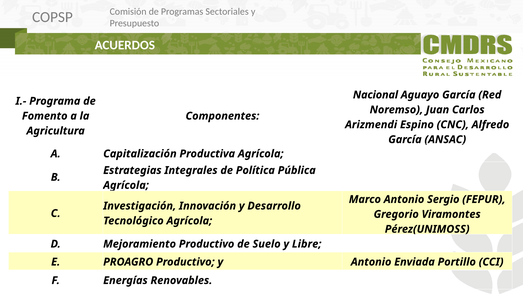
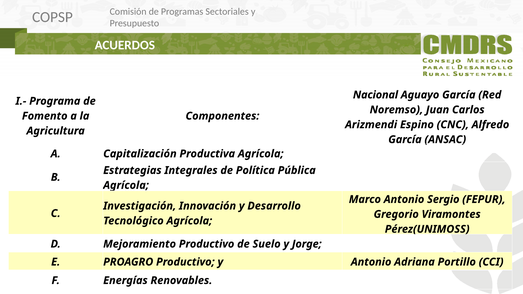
Libre: Libre -> Jorge
Enviada: Enviada -> Adriana
